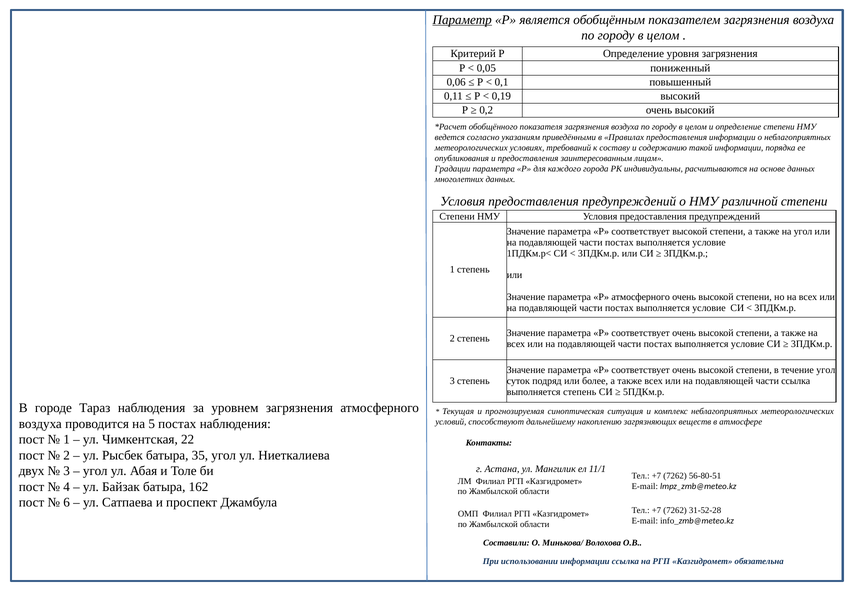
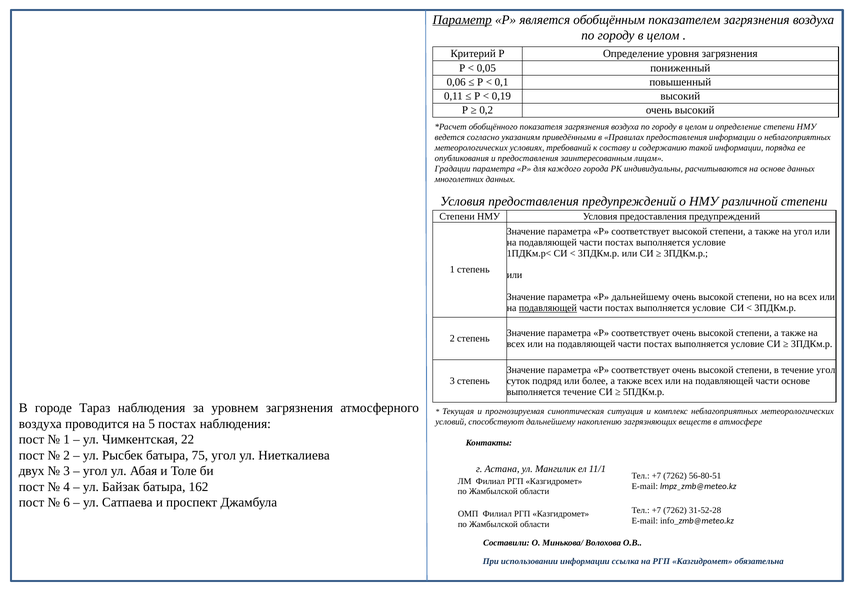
Р атмосферного: атмосферного -> дальнейшему
подавляющей at (548, 308) underline: none -> present
части ссылка: ссылка -> основе
выполняется степень: степень -> течение
35: 35 -> 75
